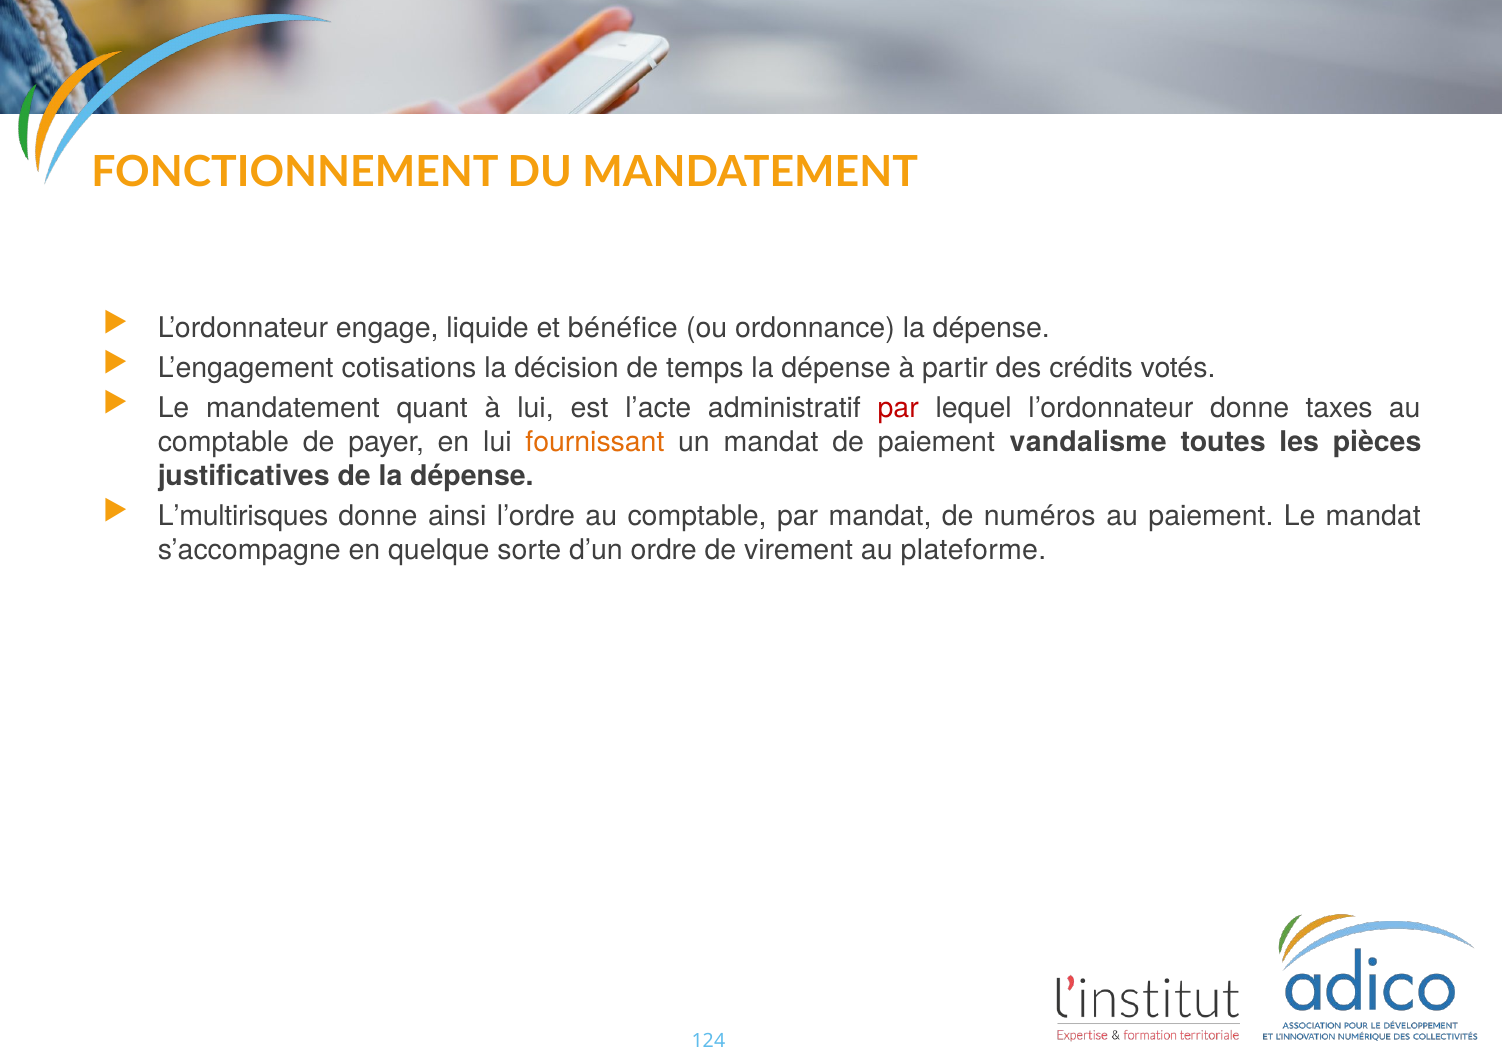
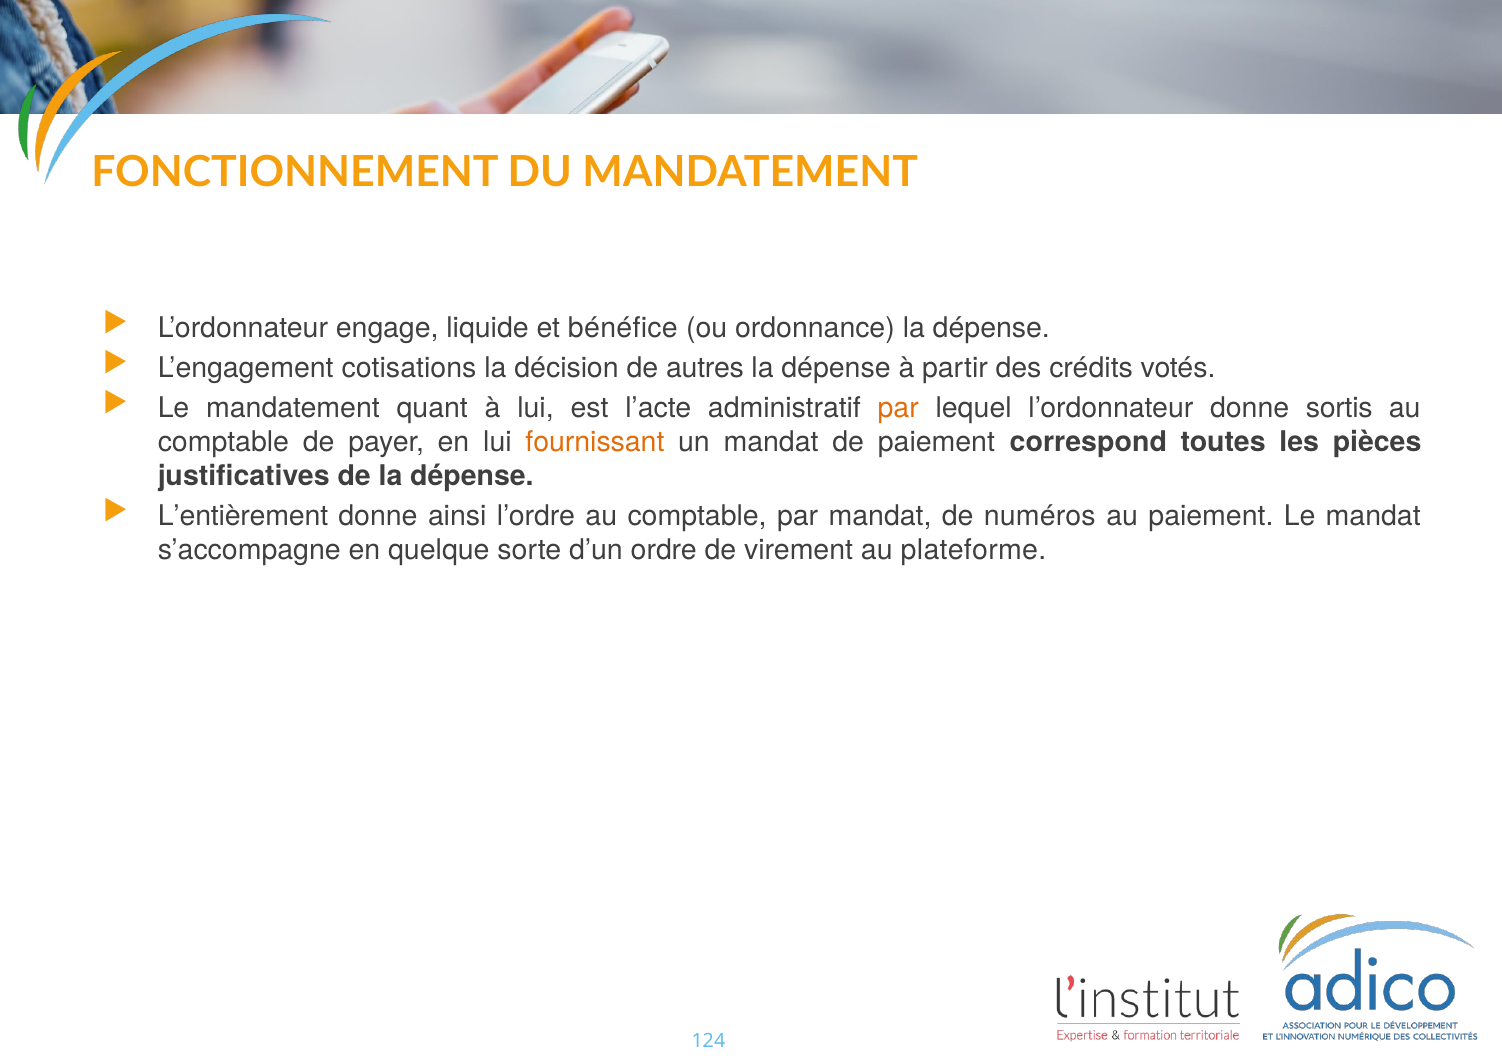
temps: temps -> autres
par at (898, 408) colour: red -> orange
taxes: taxes -> sortis
vandalisme: vandalisme -> correspond
L’multirisques: L’multirisques -> L’entièrement
